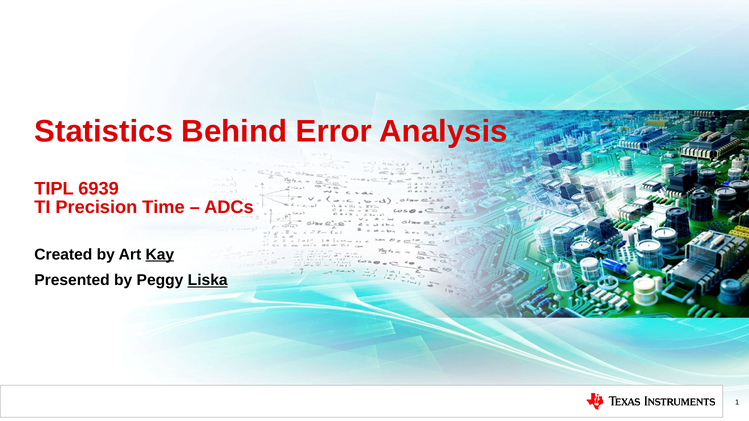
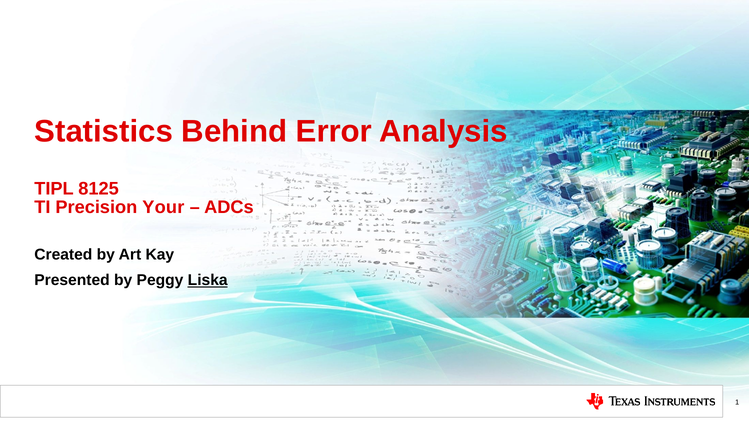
6939: 6939 -> 8125
Time: Time -> Your
Kay underline: present -> none
